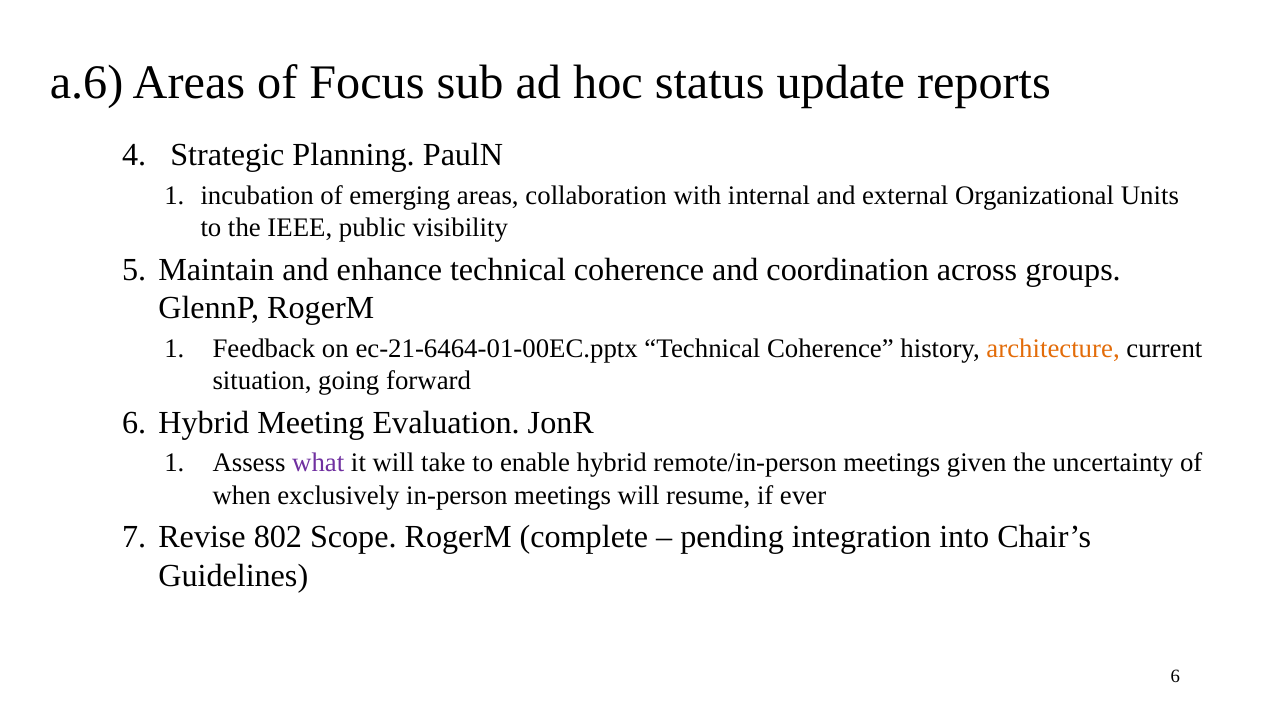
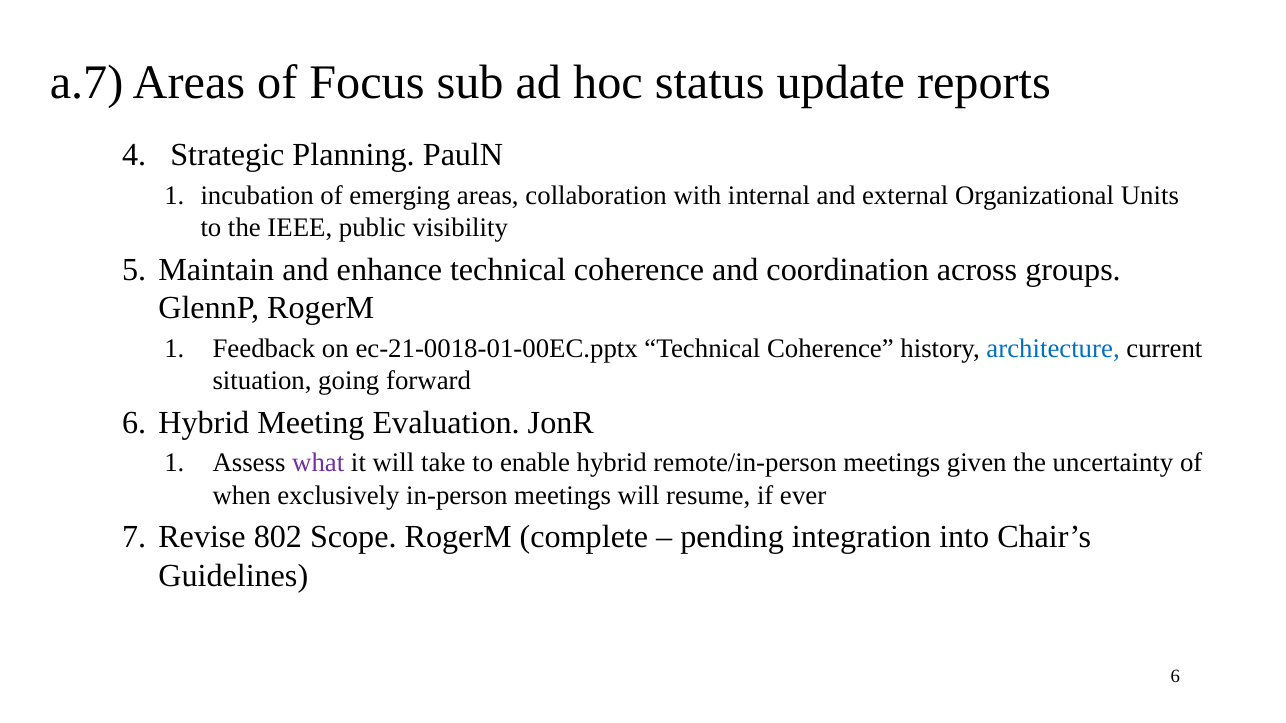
a.6: a.6 -> a.7
ec-21-6464-01-00EC.pptx: ec-21-6464-01-00EC.pptx -> ec-21-0018-01-00EC.pptx
architecture colour: orange -> blue
